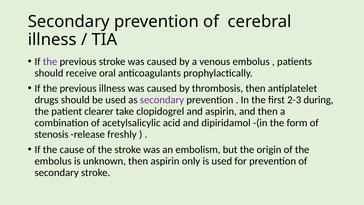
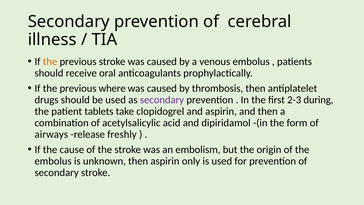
the at (50, 62) colour: purple -> orange
previous illness: illness -> where
clearer: clearer -> tablets
stenosis: stenosis -> airways
